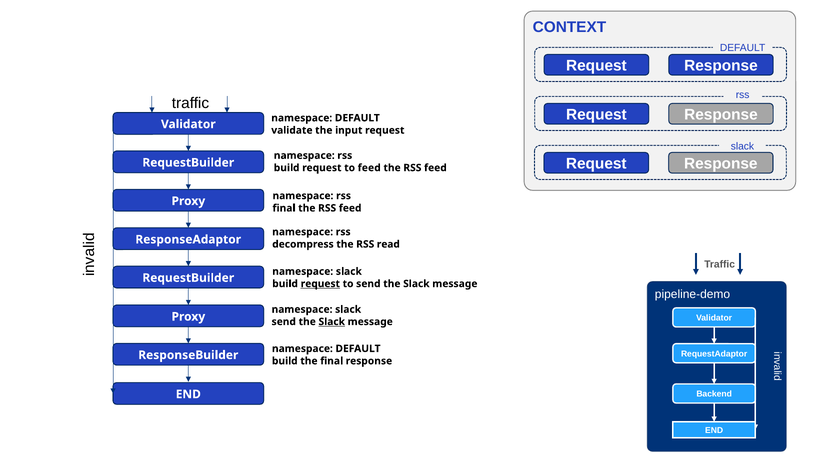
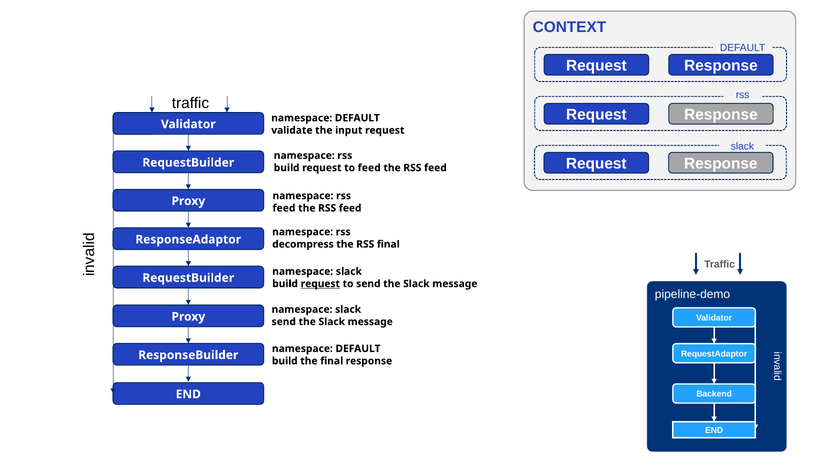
final at (284, 208): final -> feed
RSS read: read -> final
Slack at (332, 322) underline: present -> none
